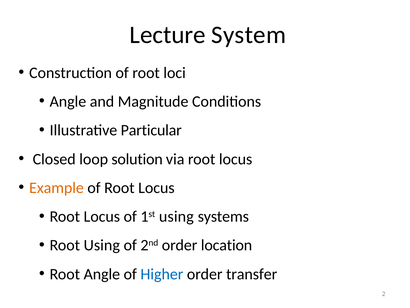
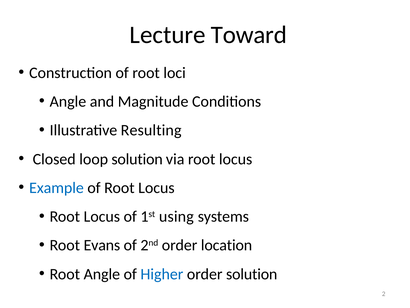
System: System -> Toward
Particular: Particular -> Resulting
Example colour: orange -> blue
Root Using: Using -> Evans
order transfer: transfer -> solution
